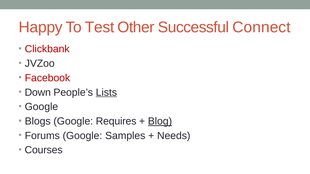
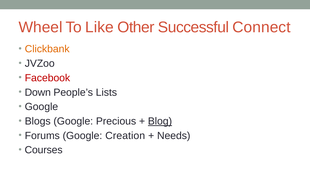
Happy: Happy -> Wheel
Test: Test -> Like
Clickbank colour: red -> orange
Lists underline: present -> none
Requires: Requires -> Precious
Samples: Samples -> Creation
